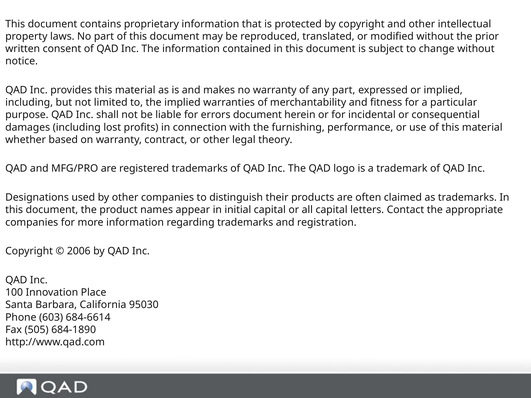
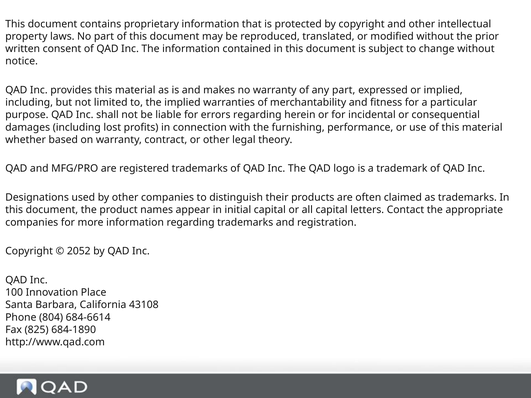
errors document: document -> regarding
2006: 2006 -> 2052
95030: 95030 -> 43108
603: 603 -> 804
505: 505 -> 825
